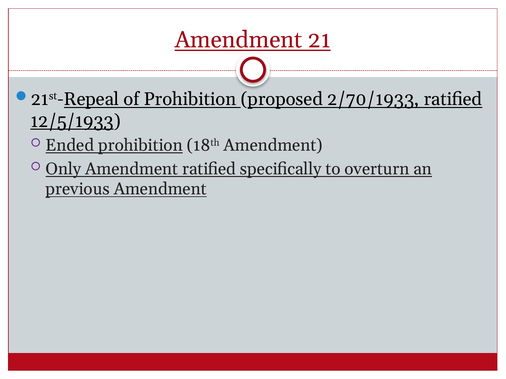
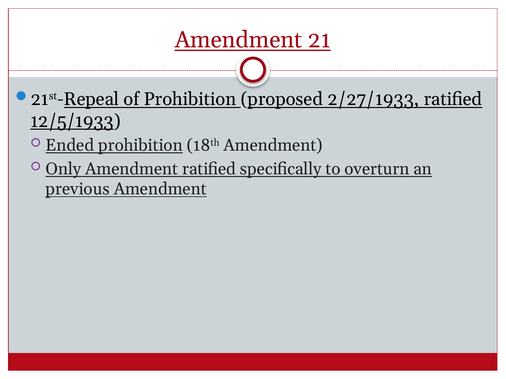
2/70/1933: 2/70/1933 -> 2/27/1933
